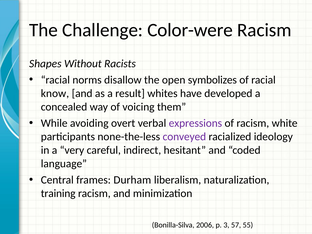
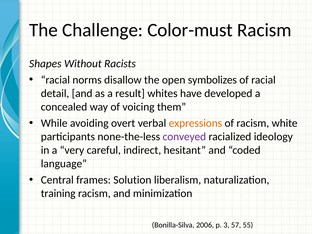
Color-were: Color-were -> Color-must
know: know -> detail
expressions colour: purple -> orange
Durham: Durham -> Solution
